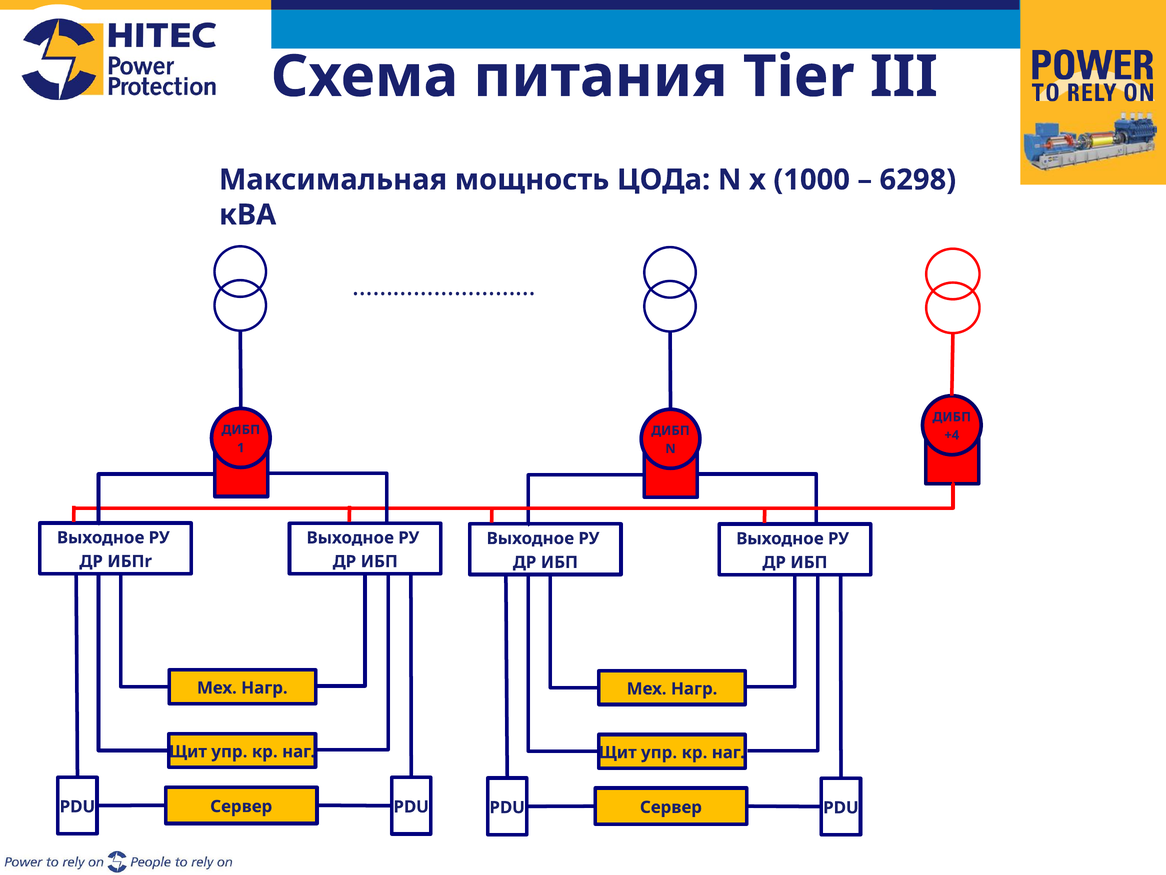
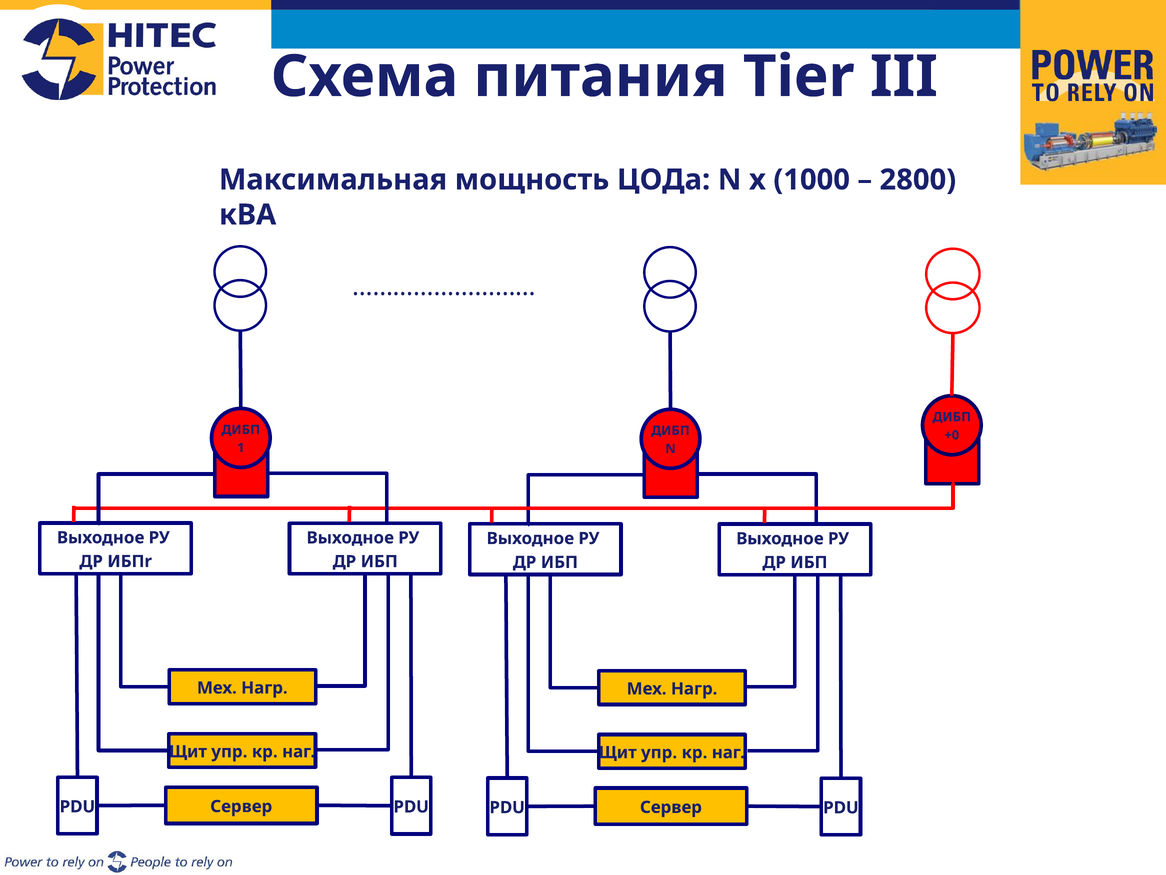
6298: 6298 -> 2800
+4: +4 -> +0
